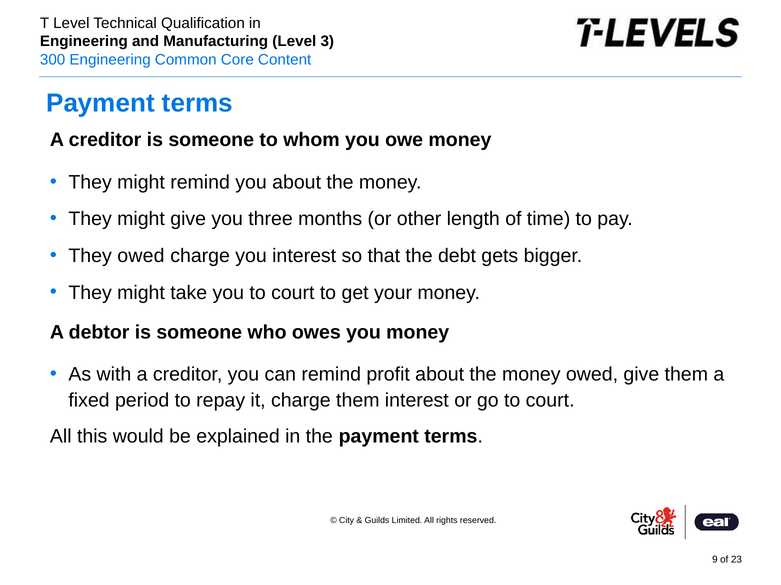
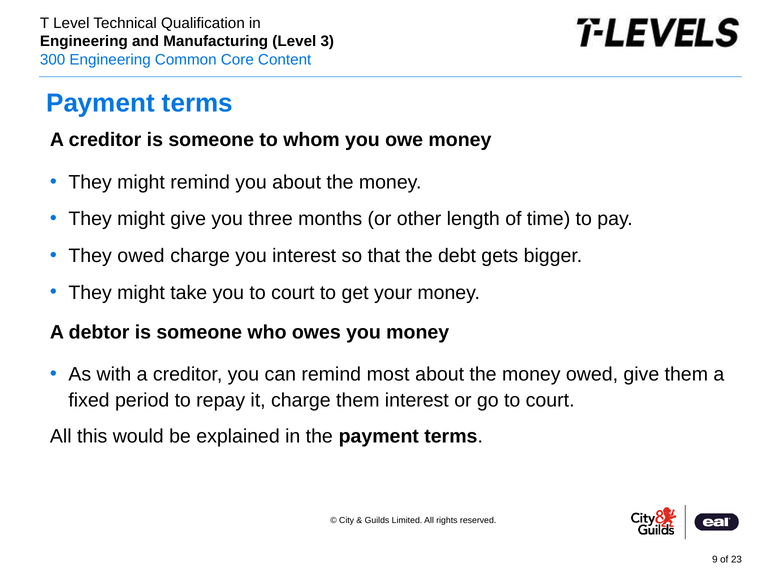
profit: profit -> most
